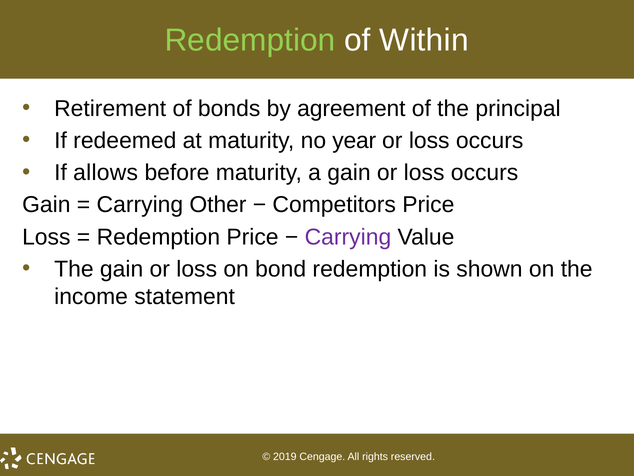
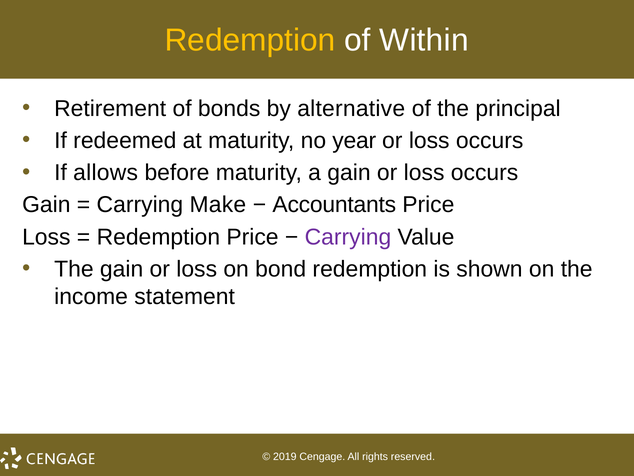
Redemption at (250, 40) colour: light green -> yellow
agreement: agreement -> alternative
Other: Other -> Make
Competitors: Competitors -> Accountants
